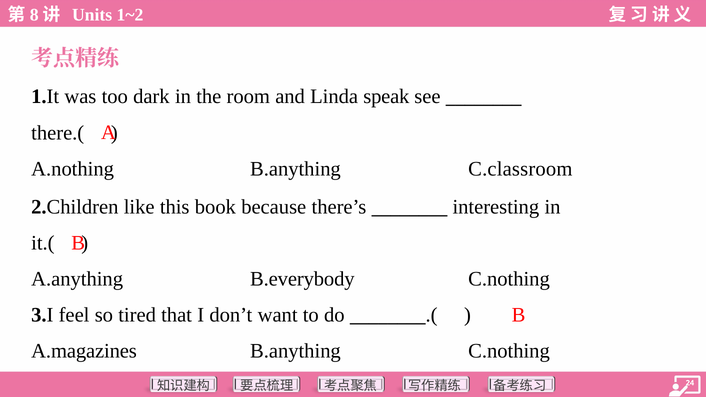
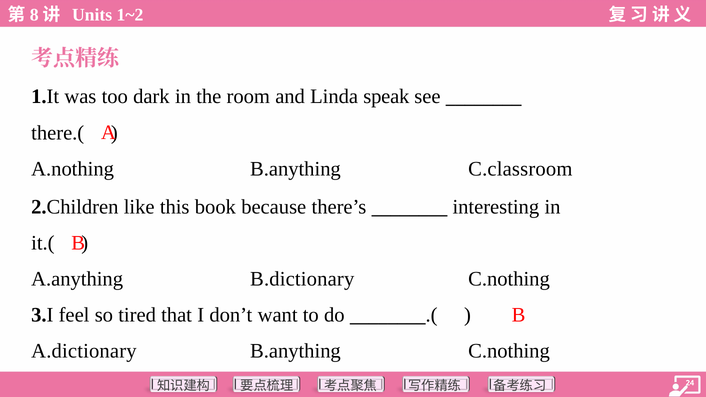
B.everybody: B.everybody -> B.dictionary
A.magazines: A.magazines -> A.dictionary
